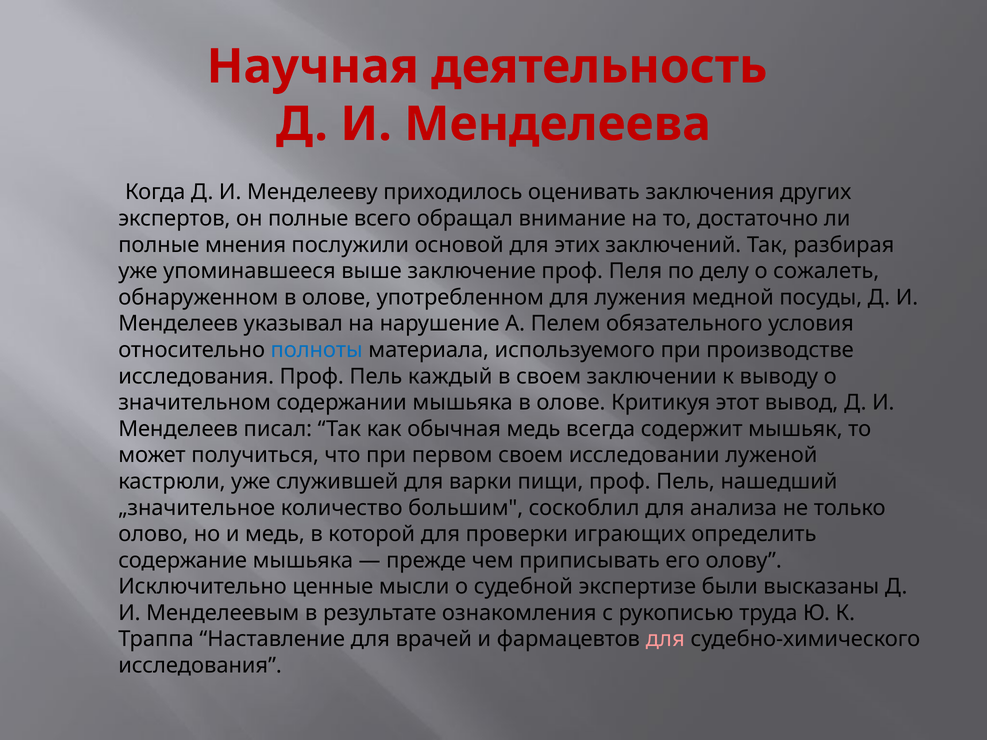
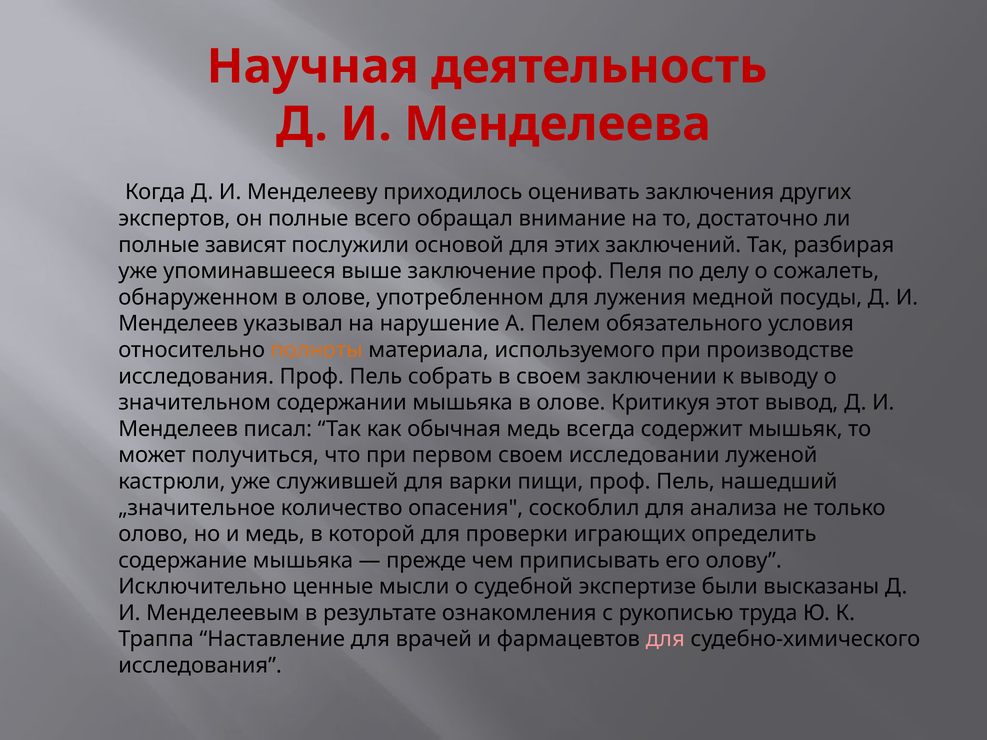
мнения: мнения -> зависят
полноты colour: blue -> orange
каждый: каждый -> собрать
большим: большим -> опасения
